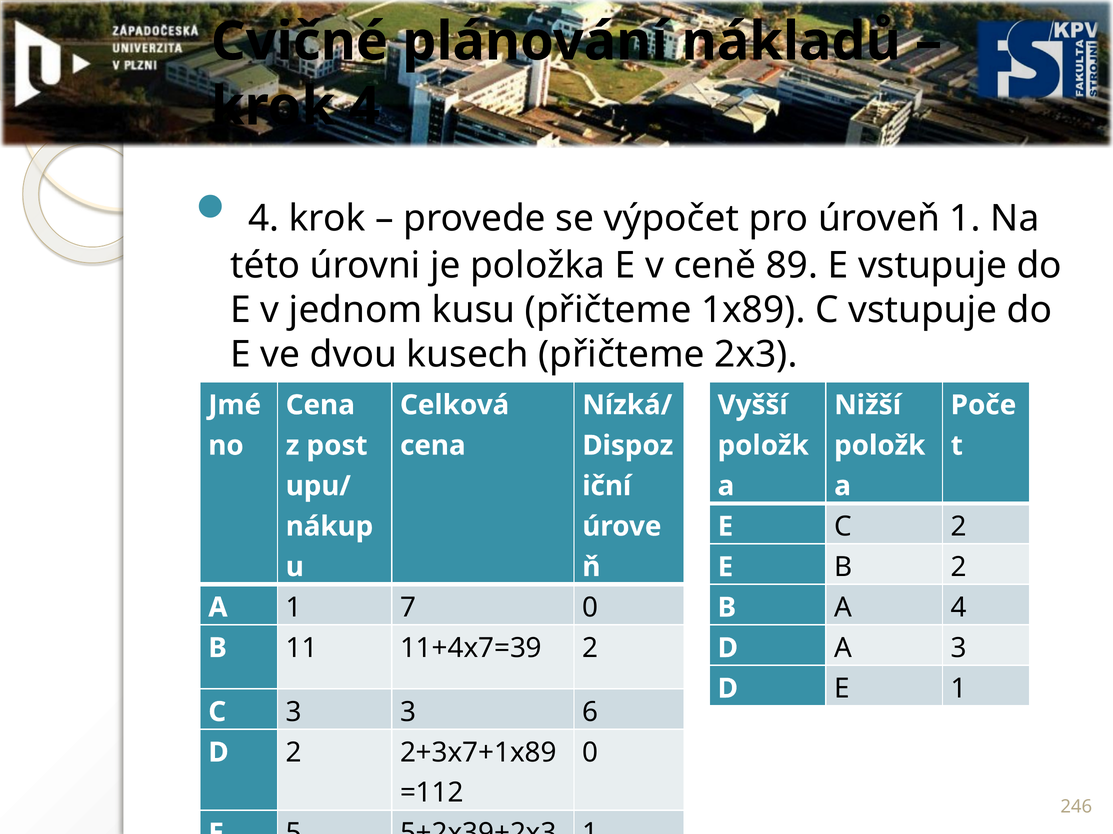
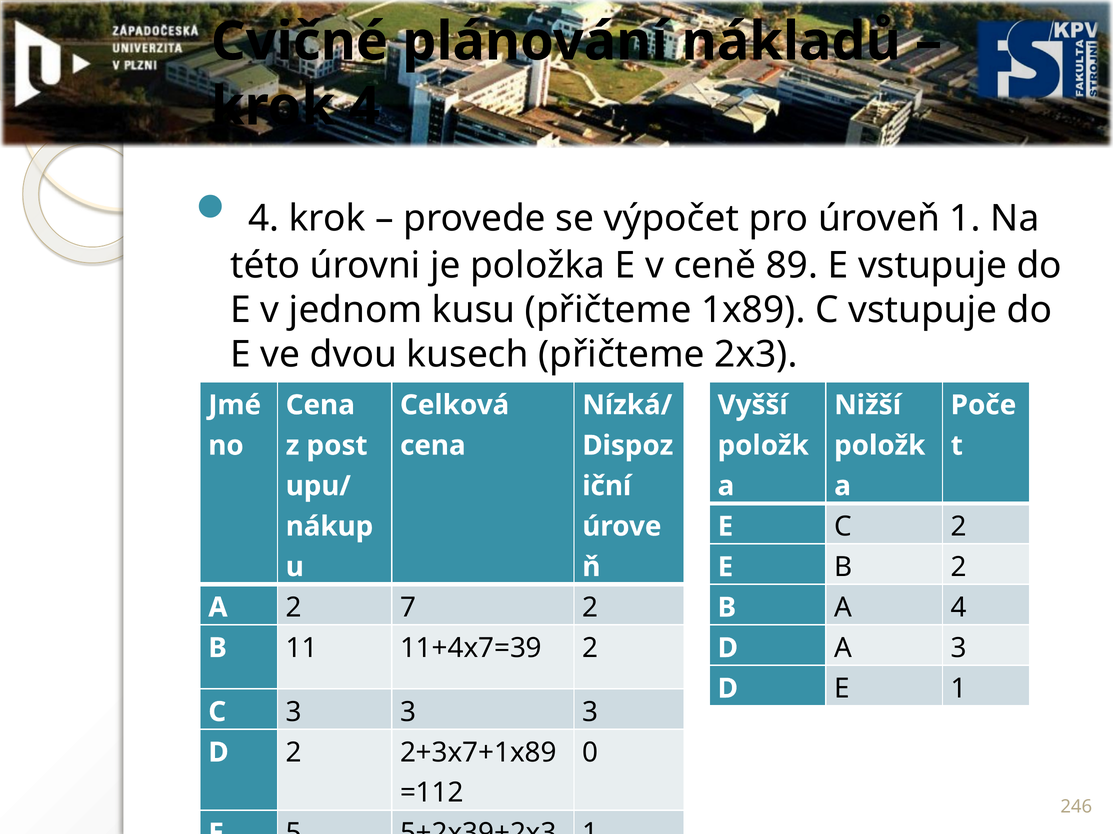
1 at (294, 608): 1 -> 2
7 0: 0 -> 2
3 3 6: 6 -> 3
